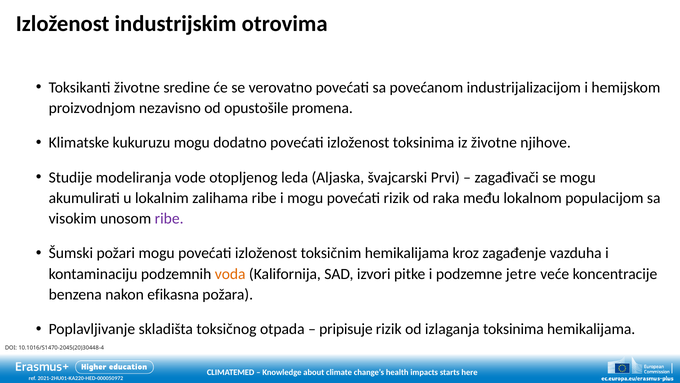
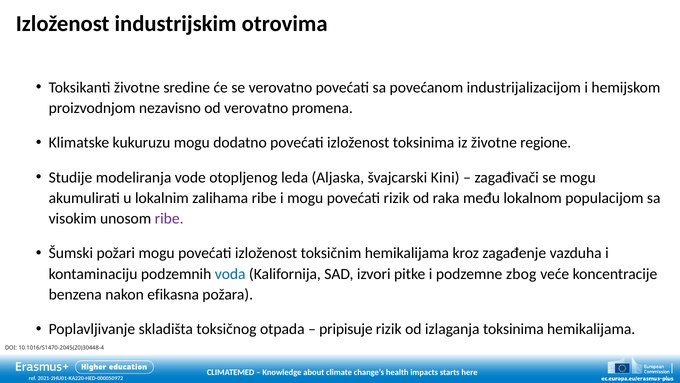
od opustošile: opustošile -> verovatno
njihove: njihove -> regione
Prvi: Prvi -> Kini
voda colour: orange -> blue
jetre: jetre -> zbog
